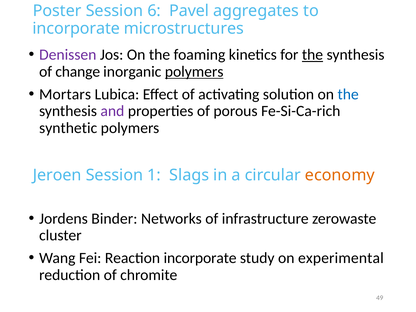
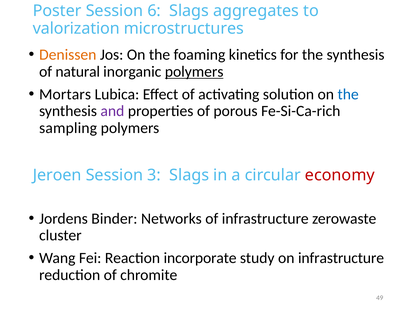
6 Pavel: Pavel -> Slags
incorporate at (76, 28): incorporate -> valorization
Denissen colour: purple -> orange
the at (313, 55) underline: present -> none
change: change -> natural
synthetic: synthetic -> sampling
1: 1 -> 3
economy colour: orange -> red
on experimental: experimental -> infrastructure
